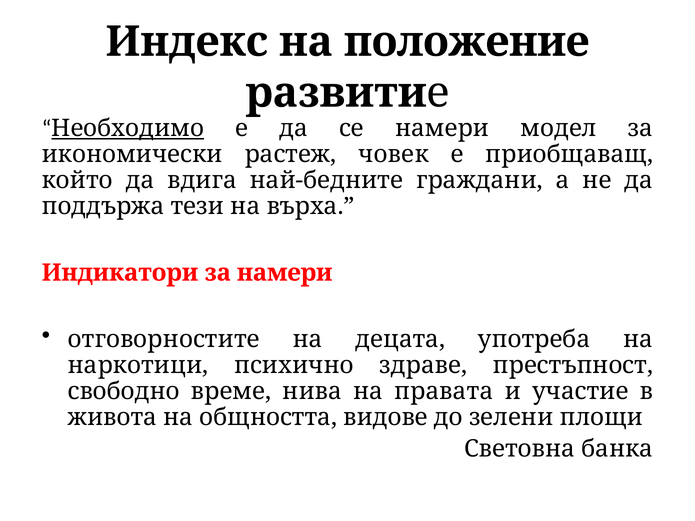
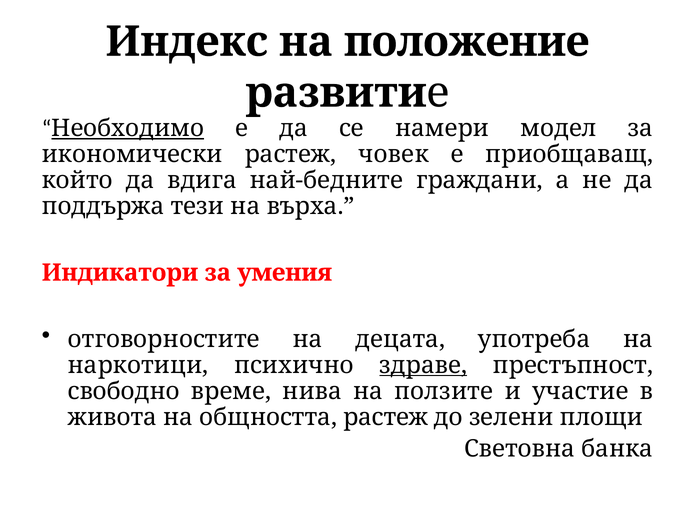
за намери: намери -> умения
здраве underline: none -> present
правата: правата -> ползите
общността видове: видове -> растеж
